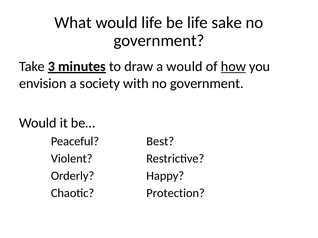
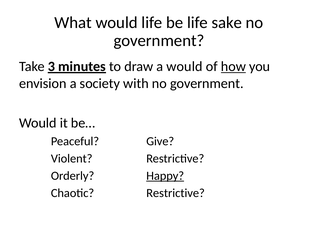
Best: Best -> Give
Happy underline: none -> present
Chaotic Protection: Protection -> Restrictive
